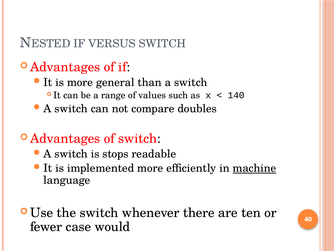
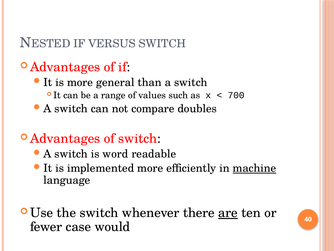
140: 140 -> 700
stops: stops -> word
are underline: none -> present
